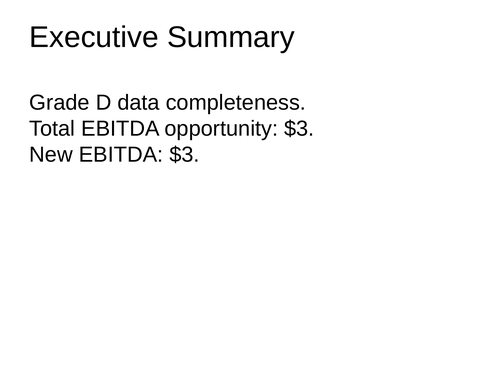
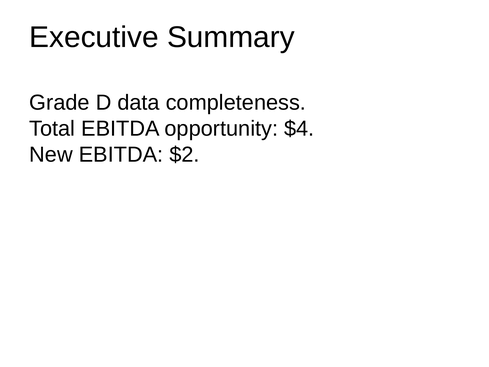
opportunity $3: $3 -> $4
EBITDA $3: $3 -> $2
